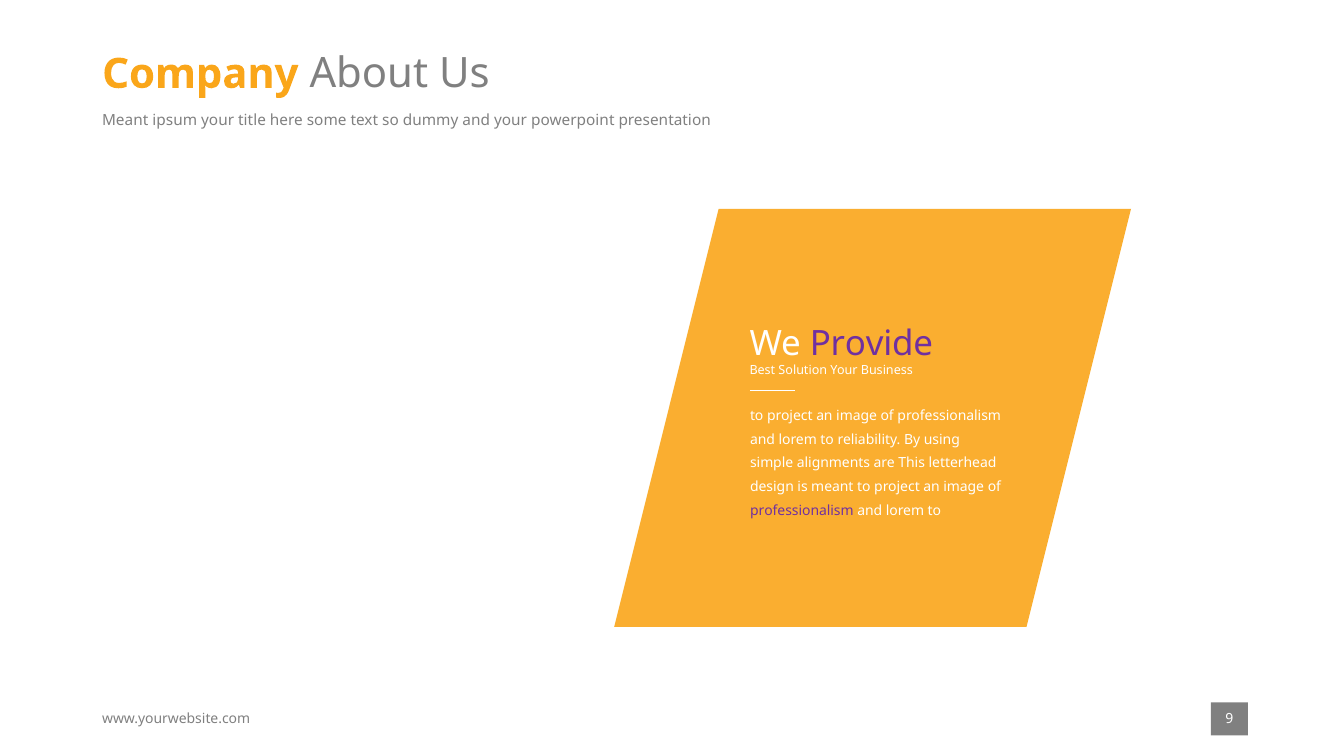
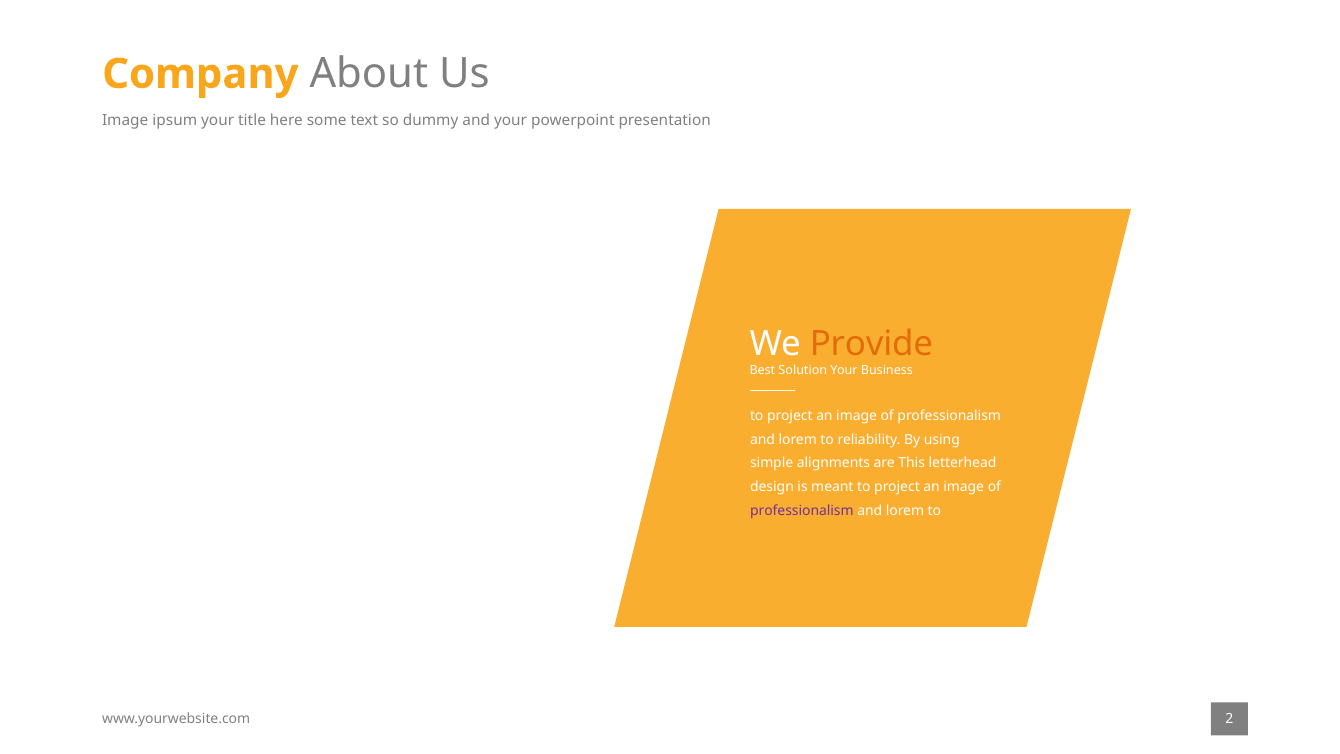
Meant at (125, 121): Meant -> Image
Provide colour: purple -> orange
9: 9 -> 2
